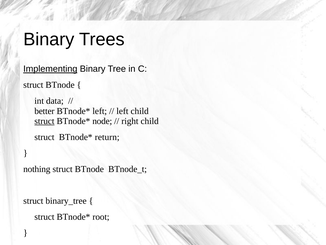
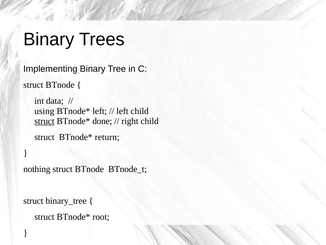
Implementing underline: present -> none
better: better -> using
node: node -> done
